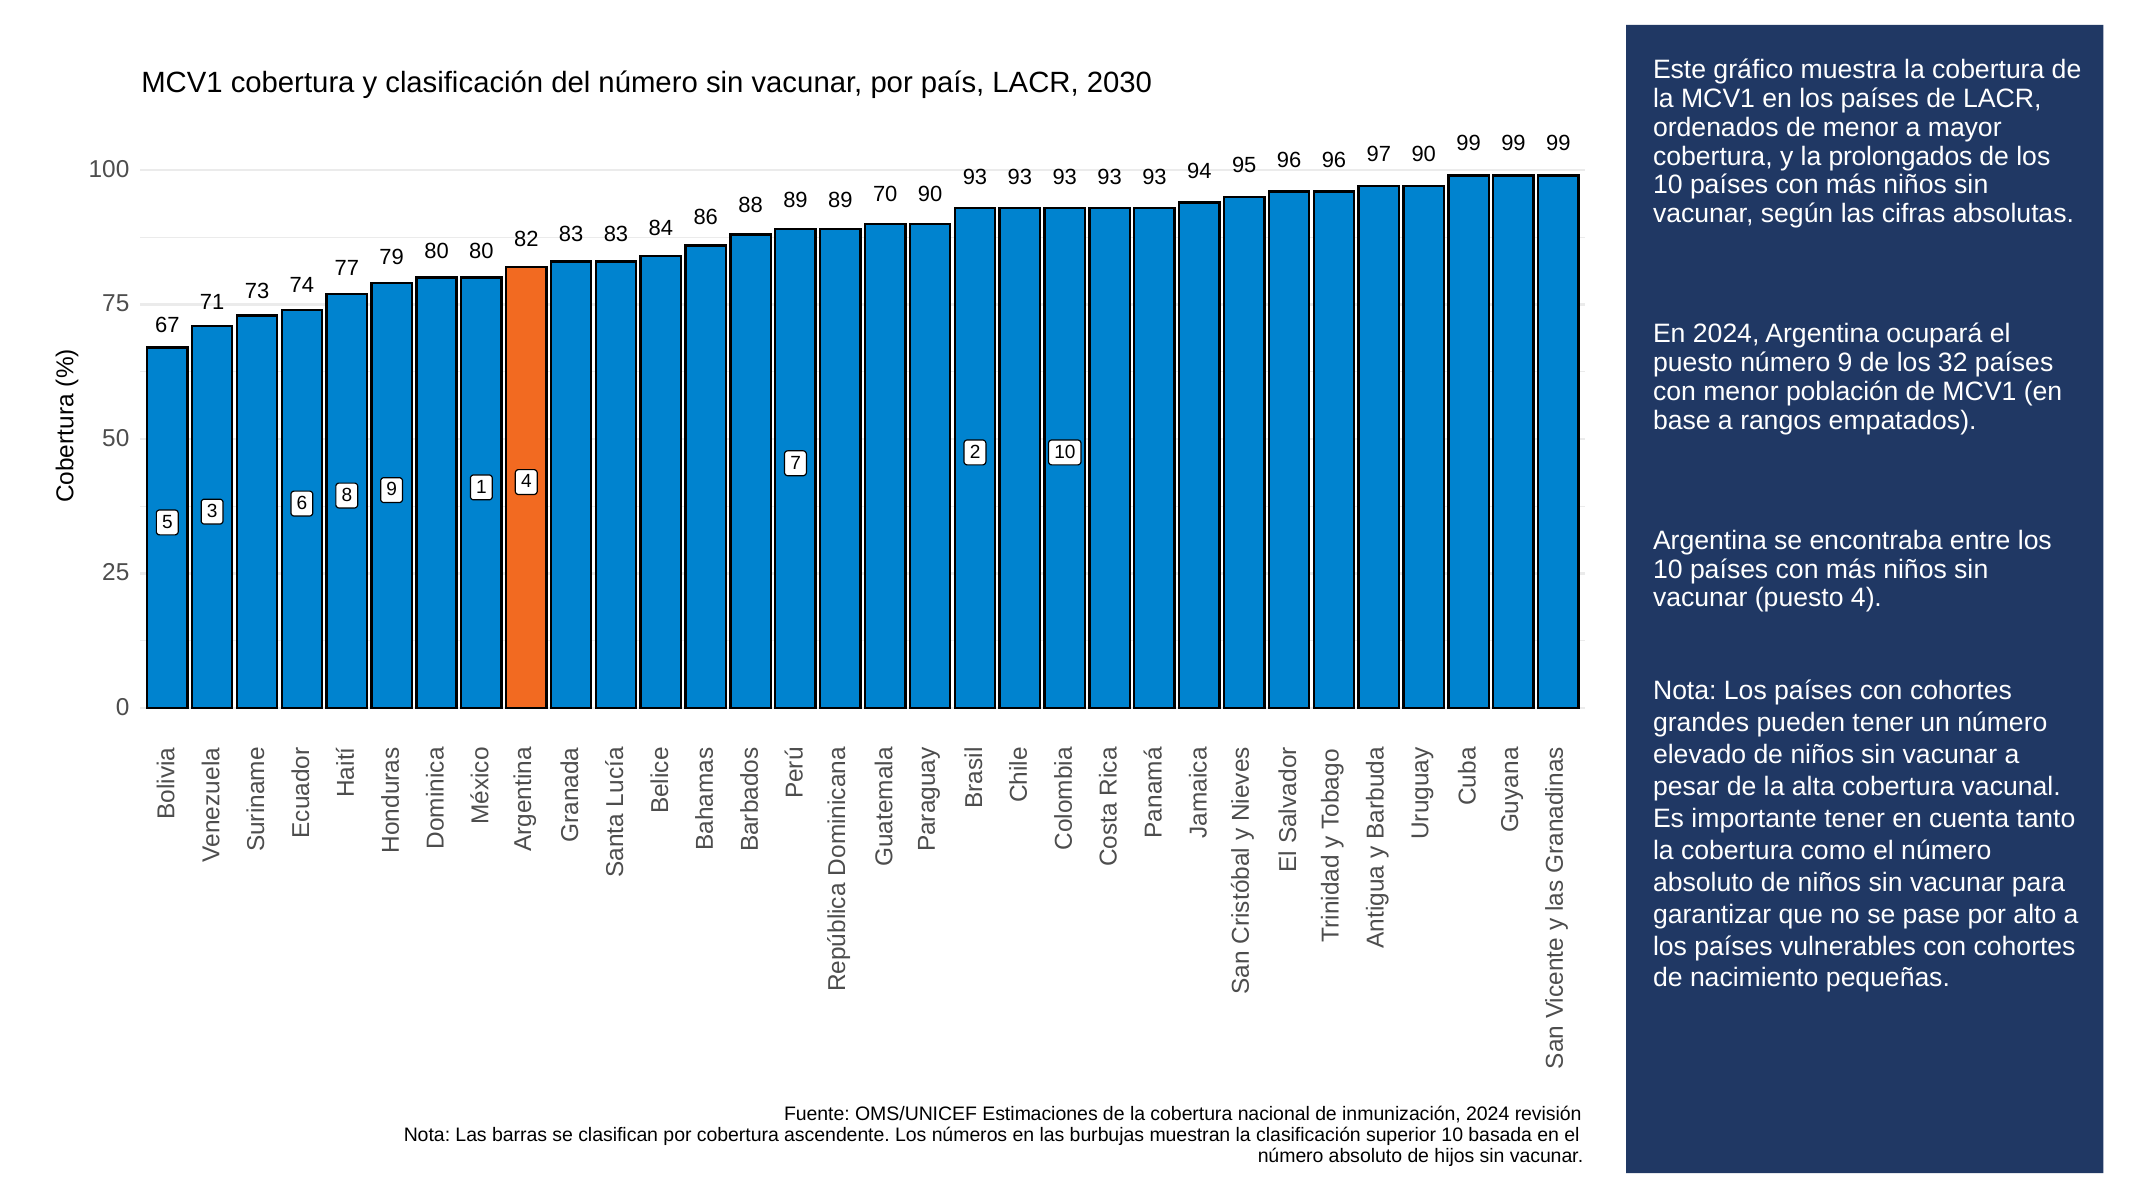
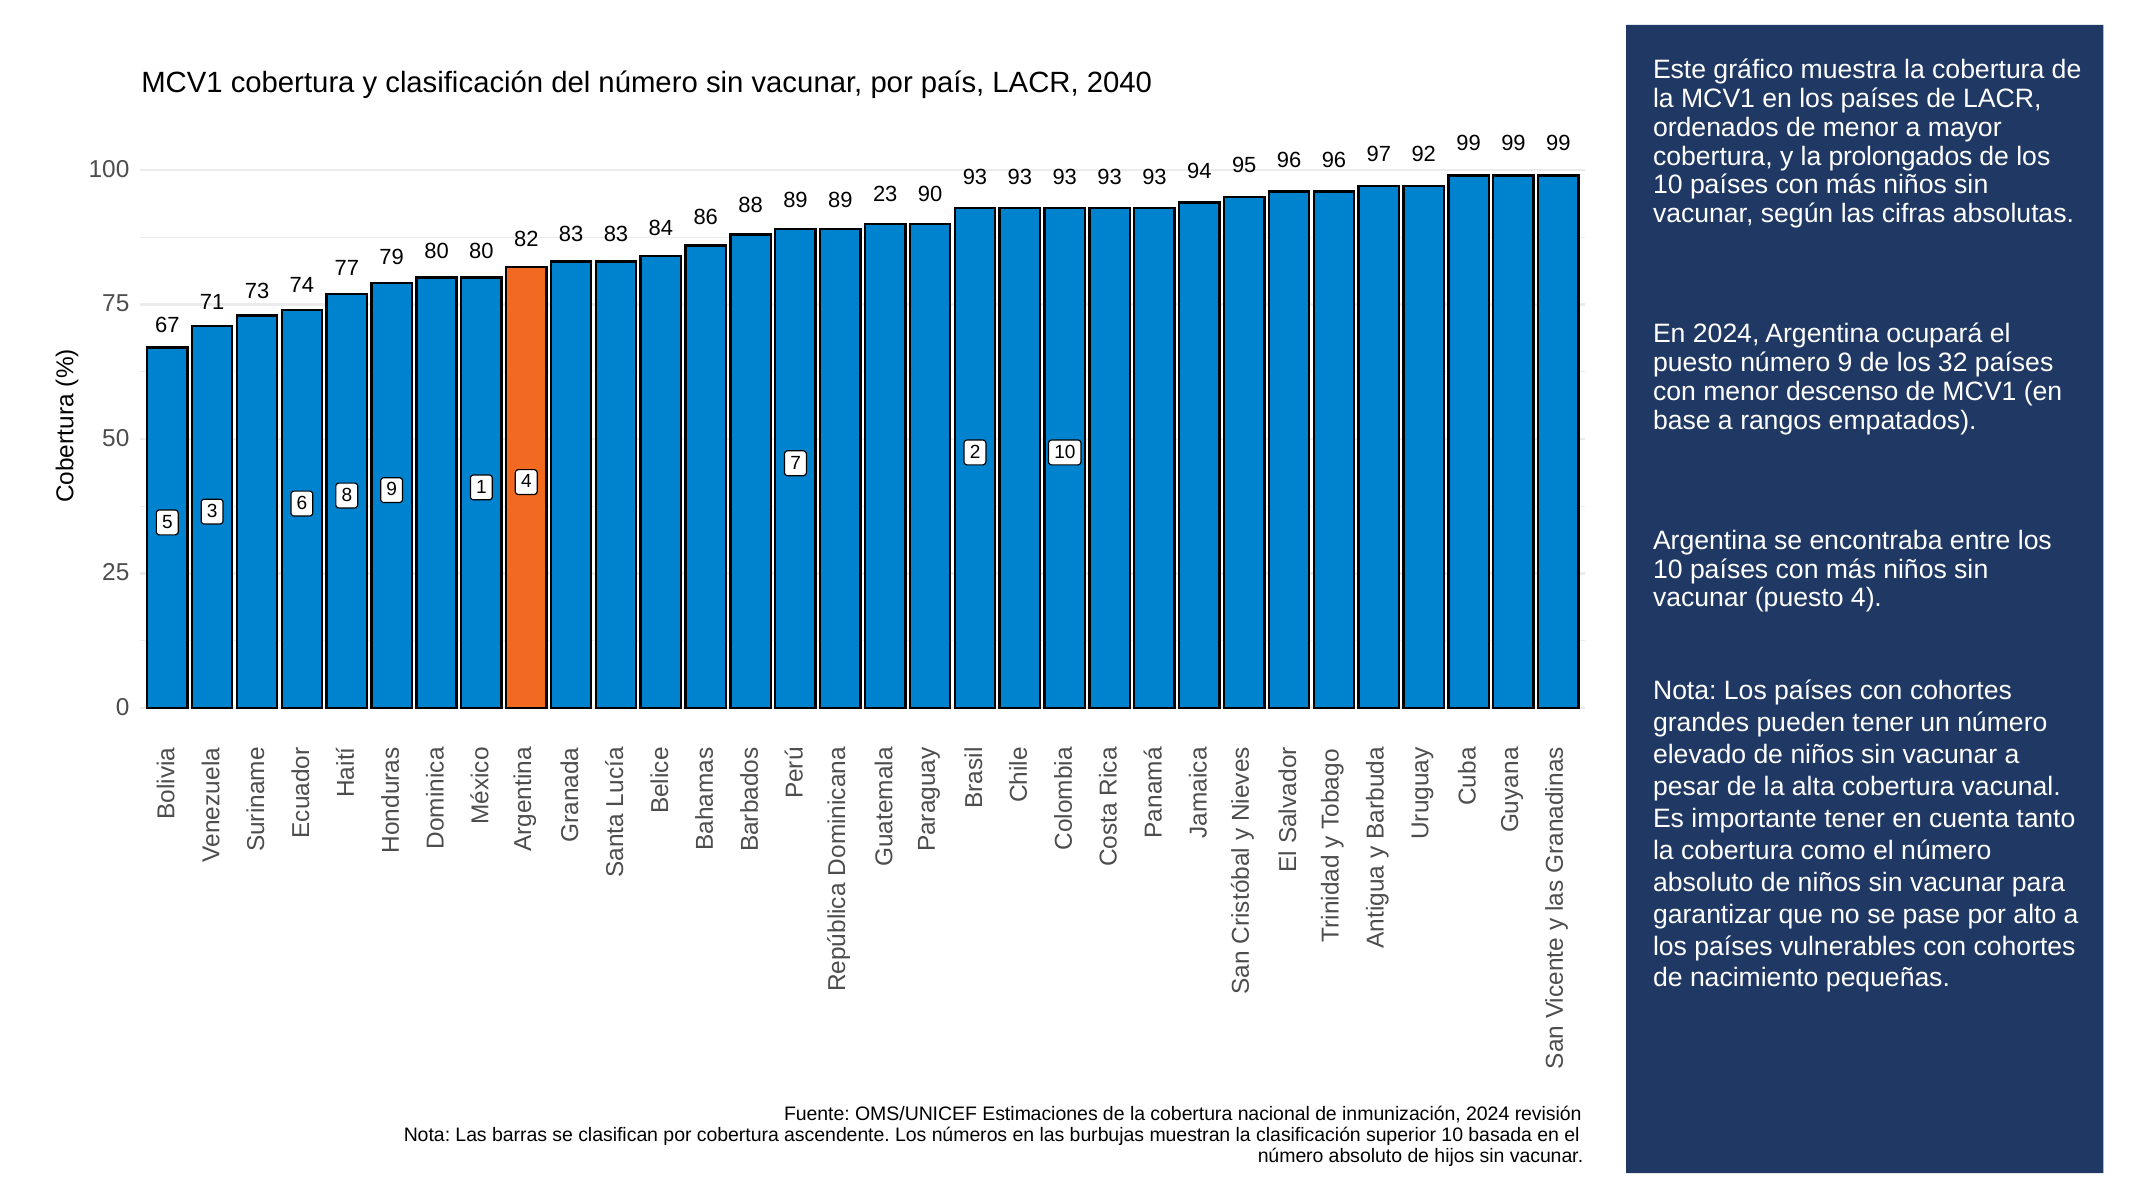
2030: 2030 -> 2040
96 90: 90 -> 92
70: 70 -> 23
población: población -> descenso
